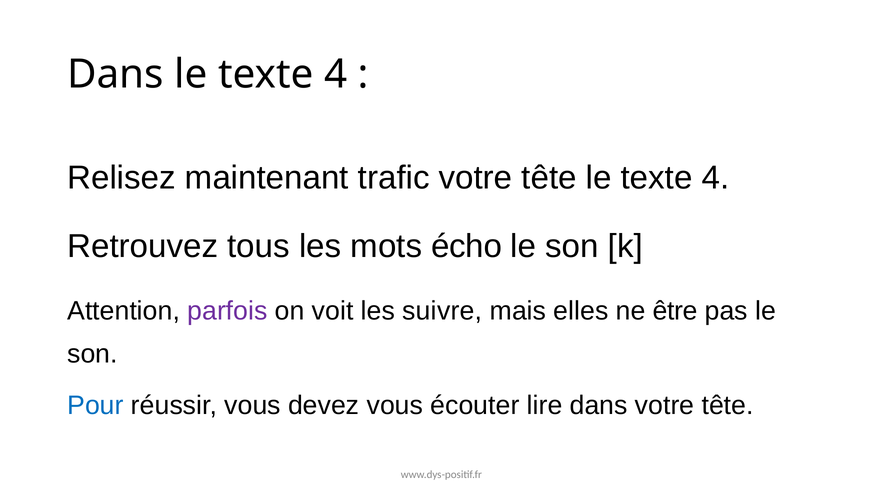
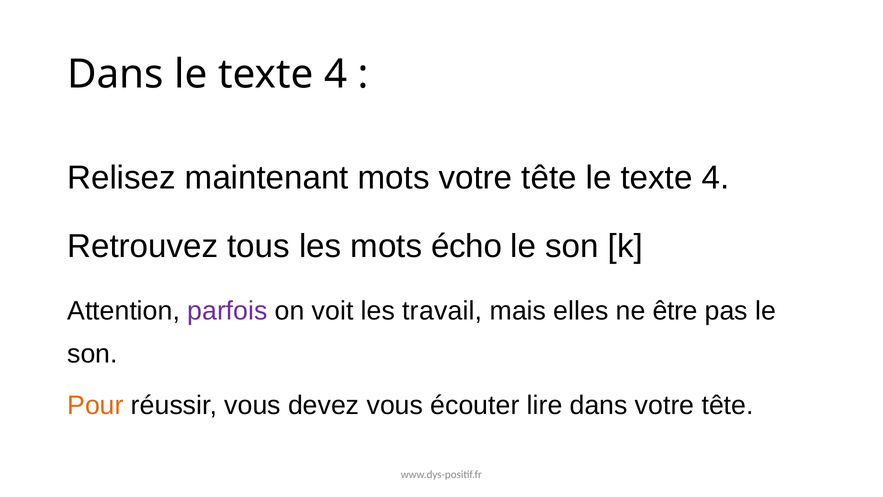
maintenant trafic: trafic -> mots
suivre: suivre -> travail
Pour colour: blue -> orange
